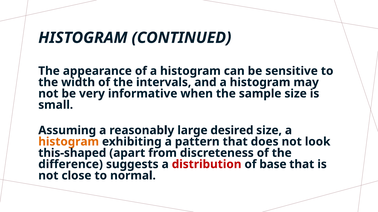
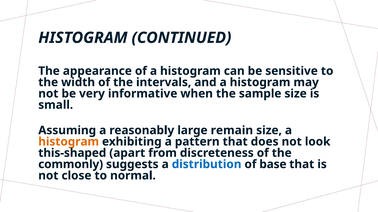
desired: desired -> remain
difference: difference -> commonly
distribution colour: red -> blue
